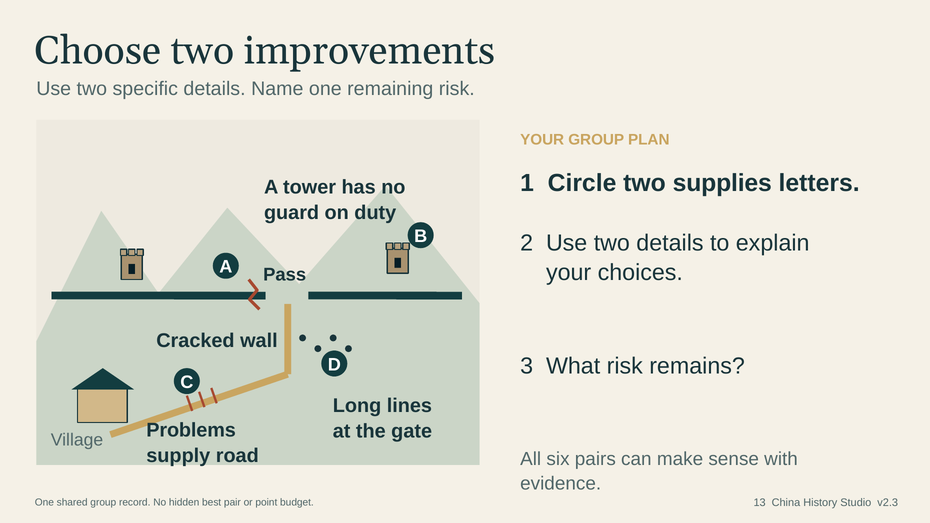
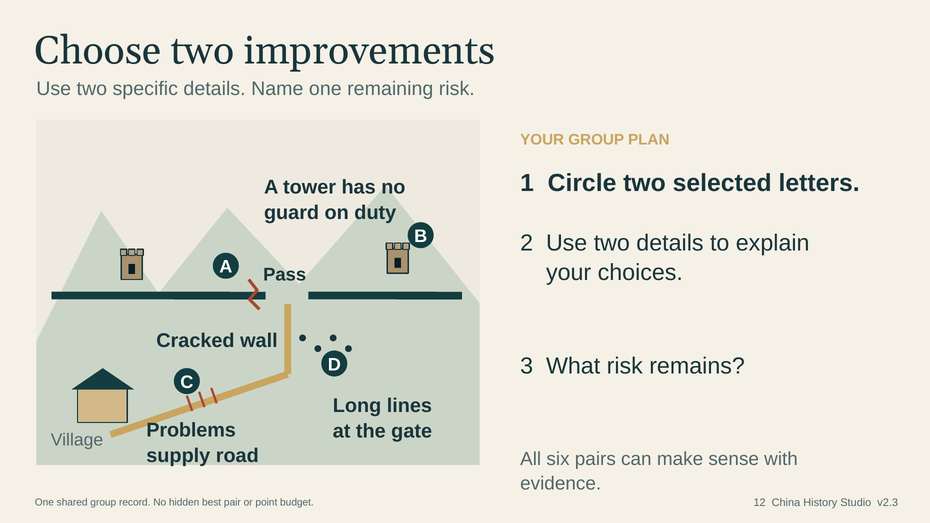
supplies: supplies -> selected
13: 13 -> 12
